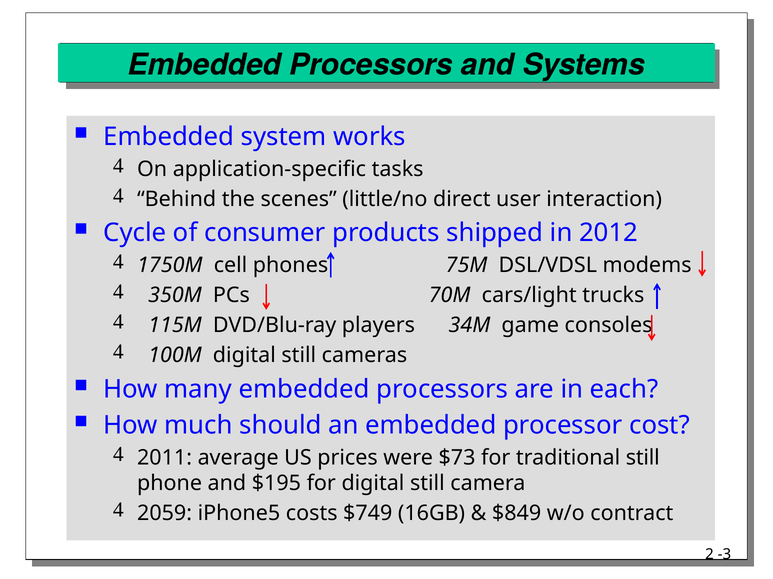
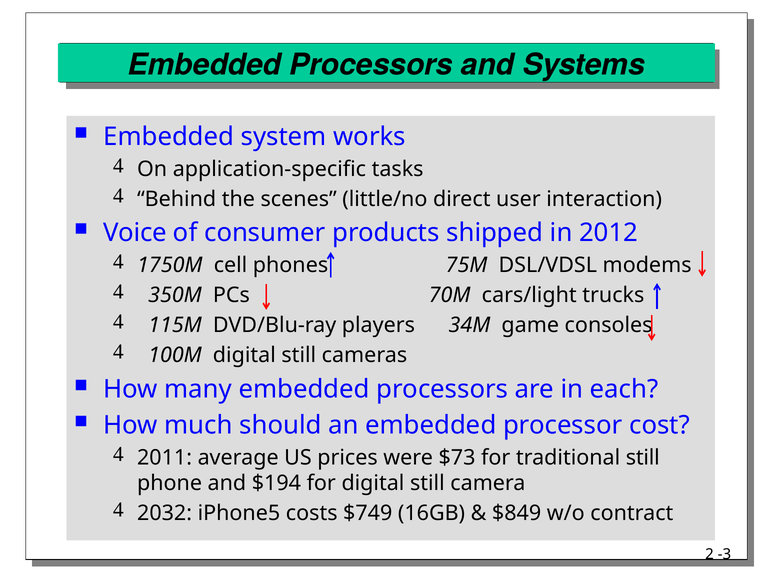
Cycle: Cycle -> Voice
$195: $195 -> $194
2059: 2059 -> 2032
